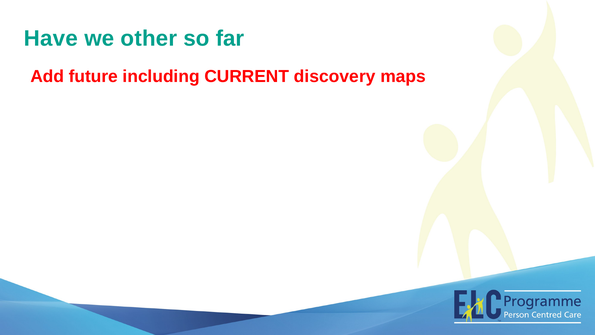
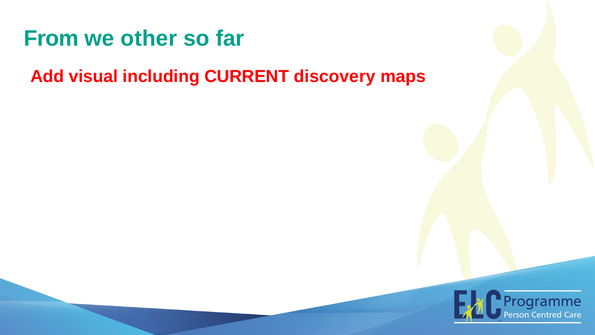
Have: Have -> From
future: future -> visual
